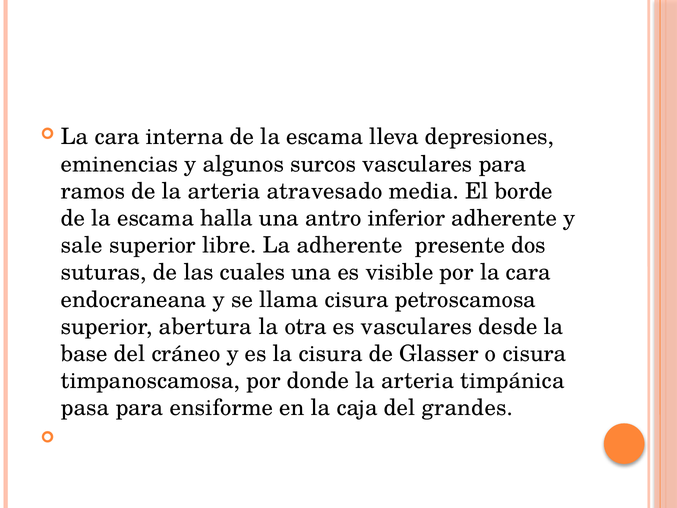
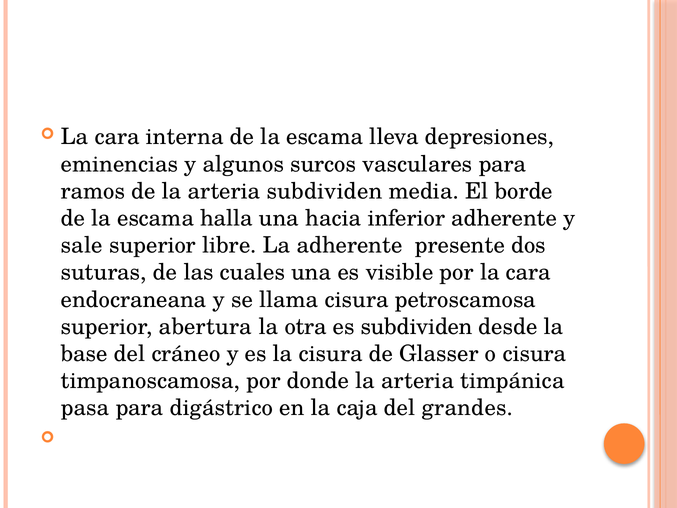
arteria atravesado: atravesado -> subdividen
antro: antro -> hacia
es vasculares: vasculares -> subdividen
ensiforme: ensiforme -> digástrico
